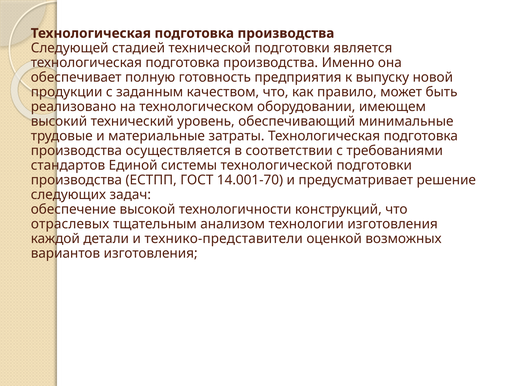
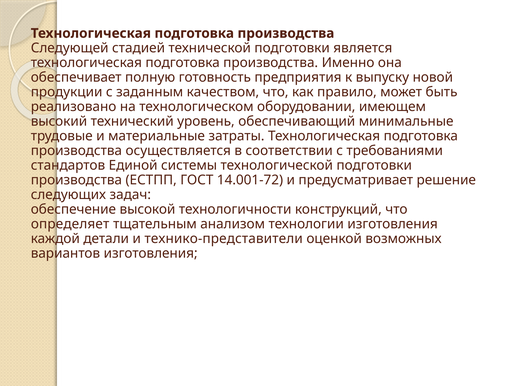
14.001-70: 14.001-70 -> 14.001-72
отраслевых: отраслевых -> определяет
